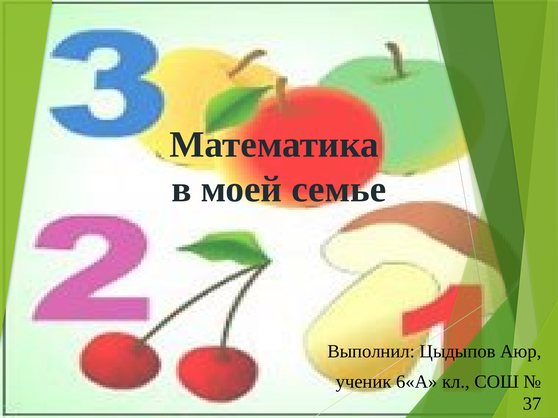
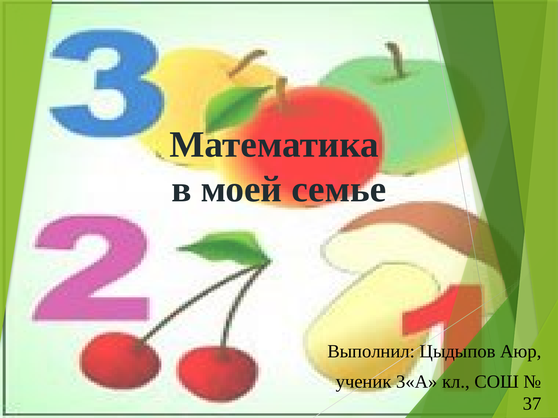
6«А: 6«А -> 3«А
